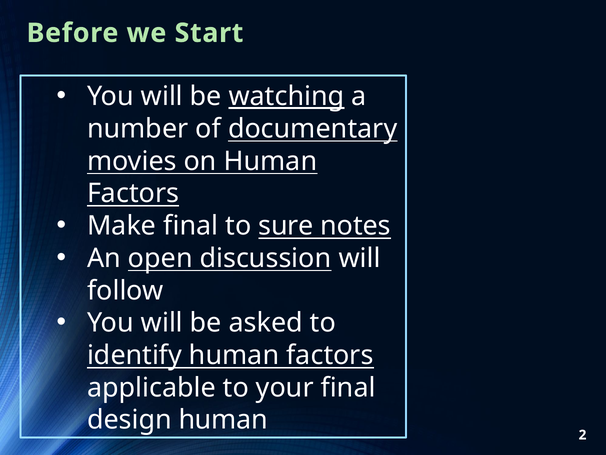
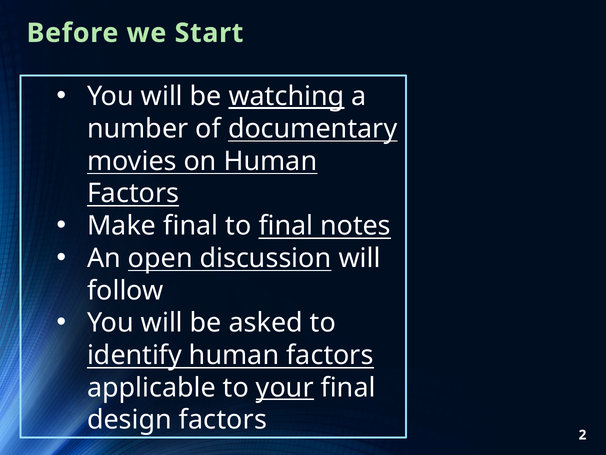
to sure: sure -> final
your underline: none -> present
design human: human -> factors
